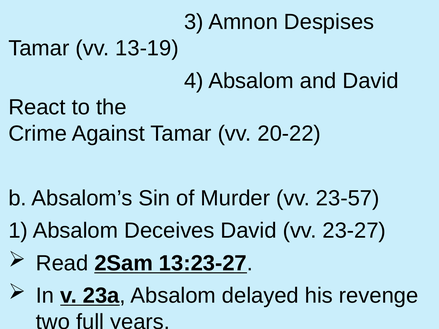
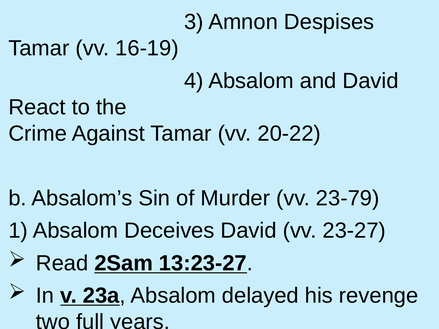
13-19: 13-19 -> 16-19
23-57: 23-57 -> 23-79
